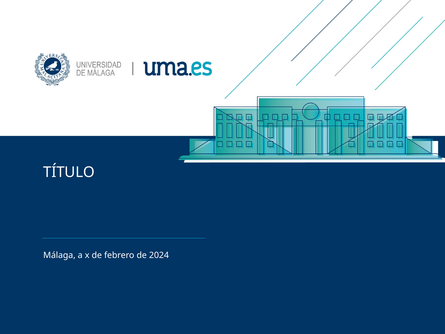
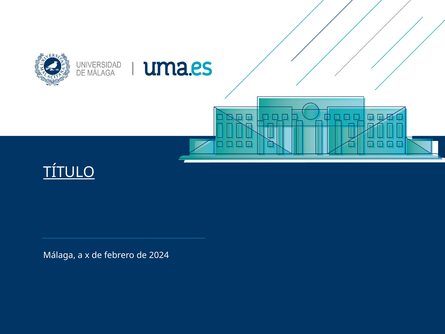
TÍTULO underline: none -> present
